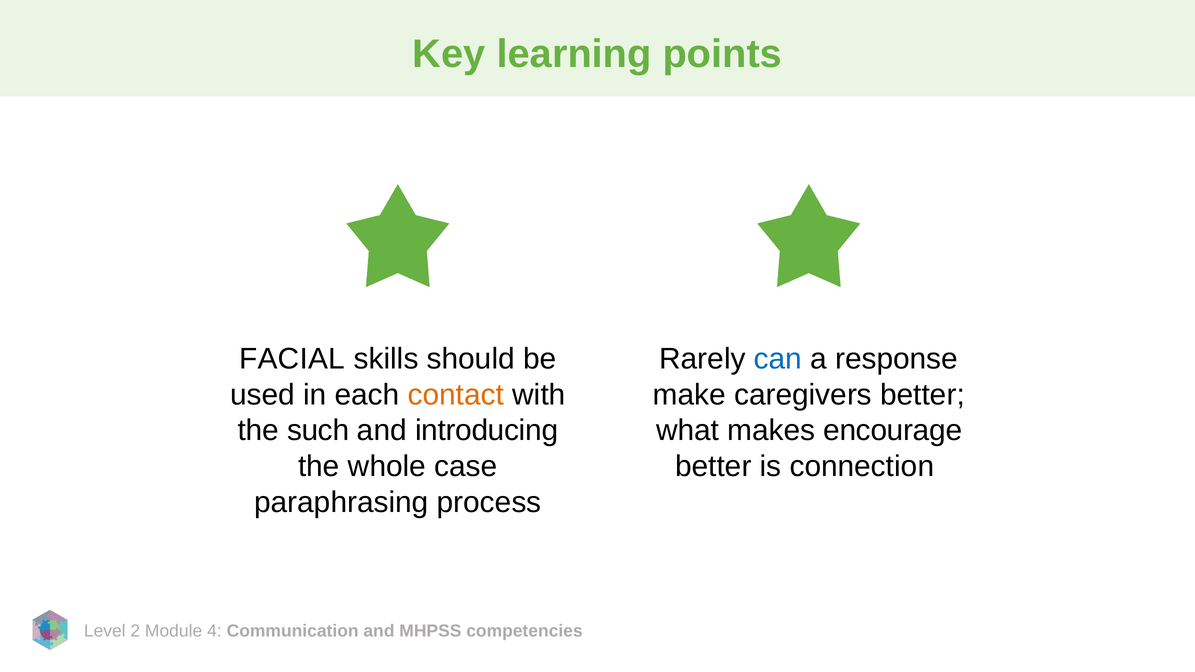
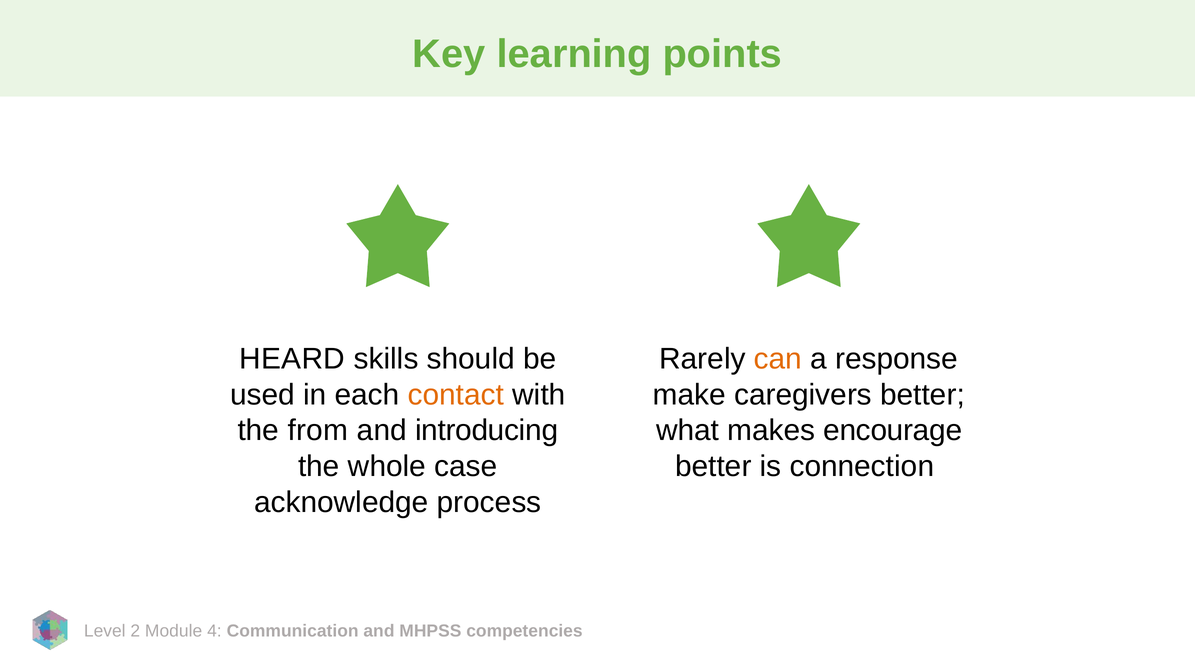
FACIAL: FACIAL -> HEARD
can colour: blue -> orange
such: such -> from
paraphrasing: paraphrasing -> acknowledge
